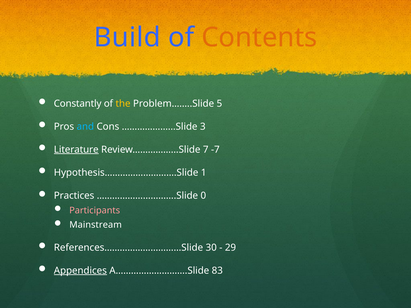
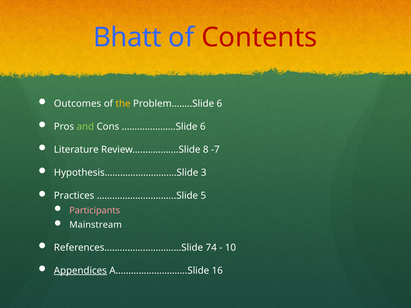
Build: Build -> Bhatt
Contents colour: orange -> red
Constantly: Constantly -> Outcomes
Problem……..Slide 5: 5 -> 6
and colour: light blue -> light green
…………………Slide 3: 3 -> 6
Literature underline: present -> none
7: 7 -> 8
1: 1 -> 3
0: 0 -> 5
30: 30 -> 74
29: 29 -> 10
83: 83 -> 16
